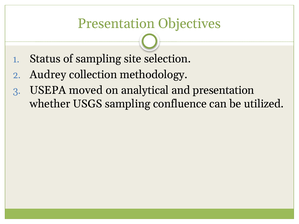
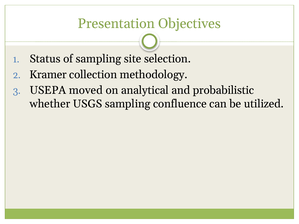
Audrey: Audrey -> Kramer
and presentation: presentation -> probabilistic
